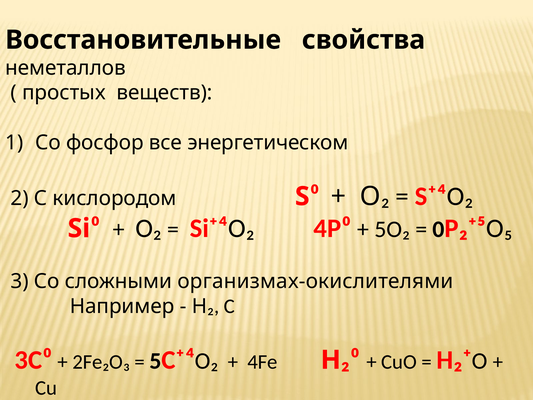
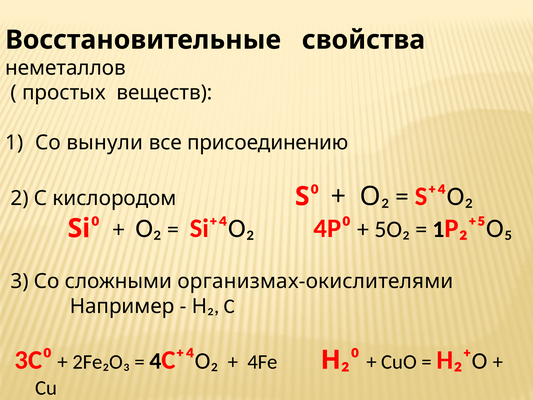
фосфор: фосфор -> вынули
энергетическом: энергетическом -> присоединению
0 at (439, 229): 0 -> 1
5: 5 -> 4
